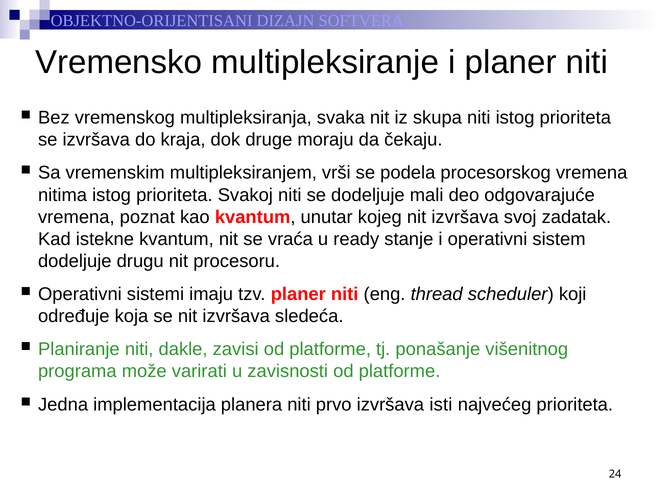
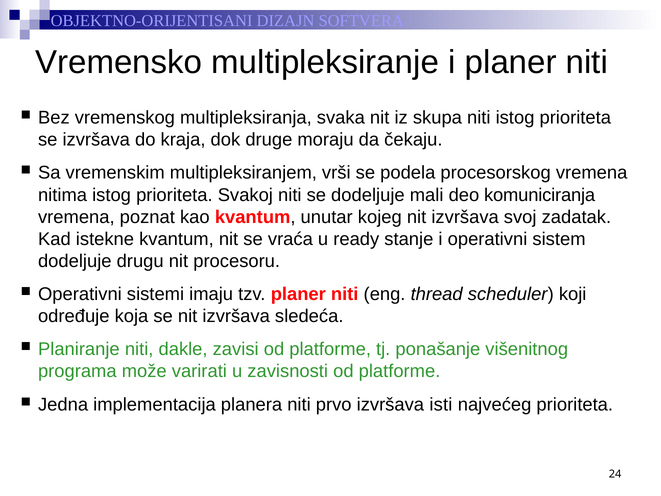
odgovarajuće: odgovarajuće -> komuniciranja
